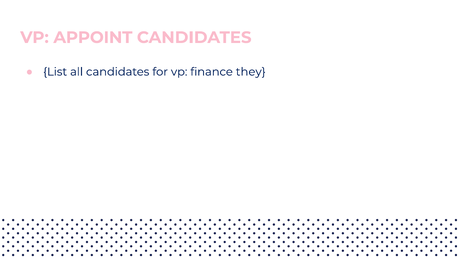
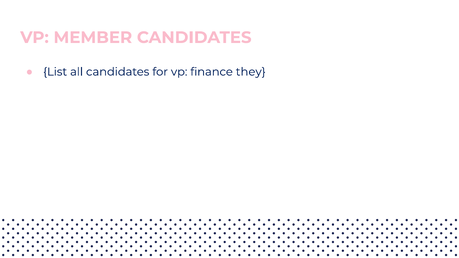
APPOINT: APPOINT -> MEMBER
